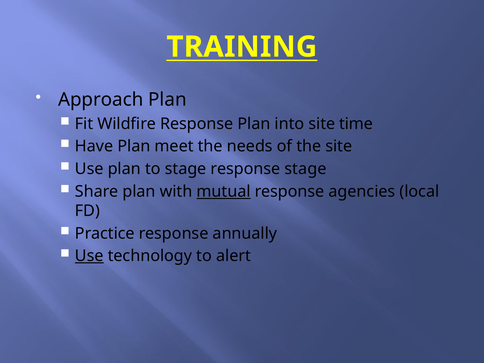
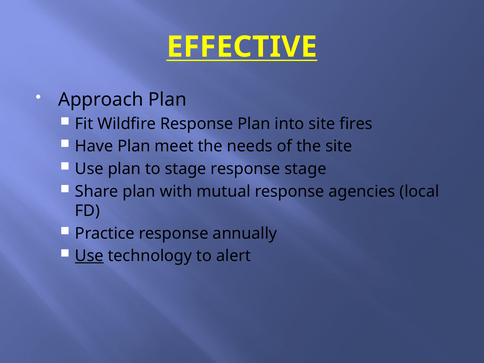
TRAINING: TRAINING -> EFFECTIVE
time: time -> fires
mutual underline: present -> none
